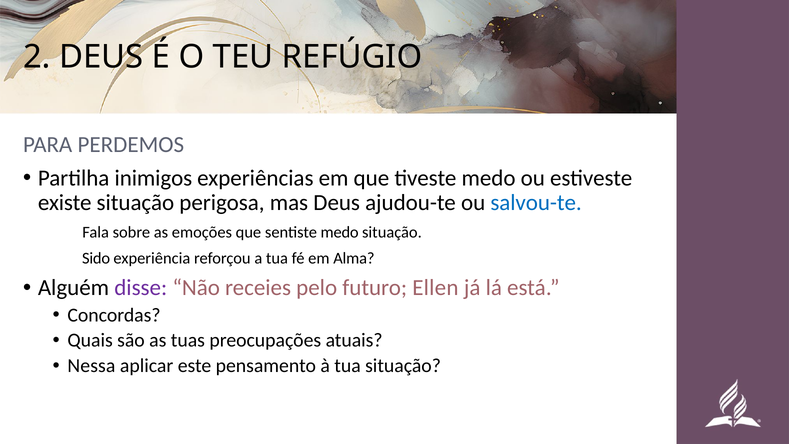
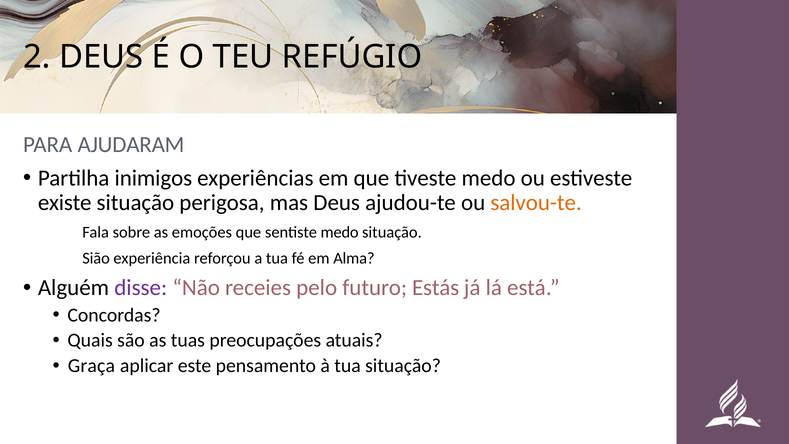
PERDEMOS: PERDEMOS -> AJUDARAM
salvou-te colour: blue -> orange
Sido: Sido -> Sião
Ellen: Ellen -> Estás
Nessa: Nessa -> Graça
